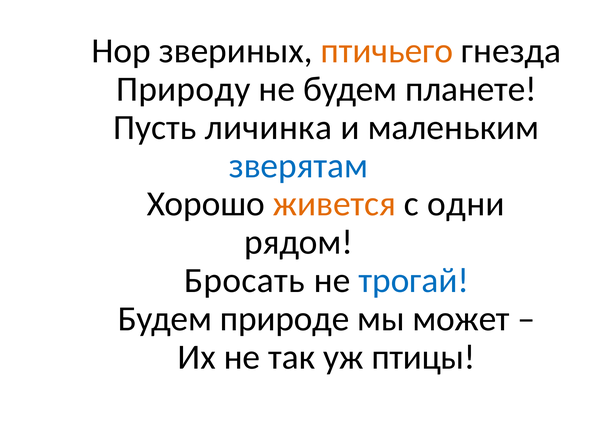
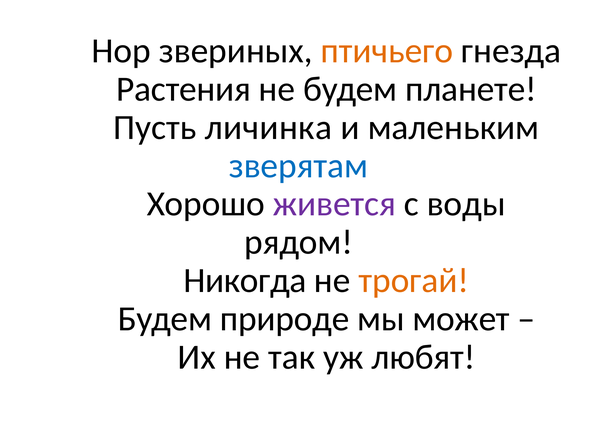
Природу: Природу -> Растения
живется colour: orange -> purple
одни: одни -> воды
Бросать: Бросать -> Никогда
трогай colour: blue -> orange
птицы: птицы -> любят
